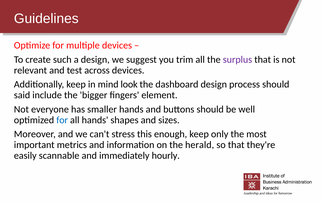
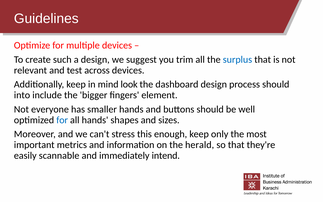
surplus colour: purple -> blue
said: said -> into
hourly: hourly -> intend
